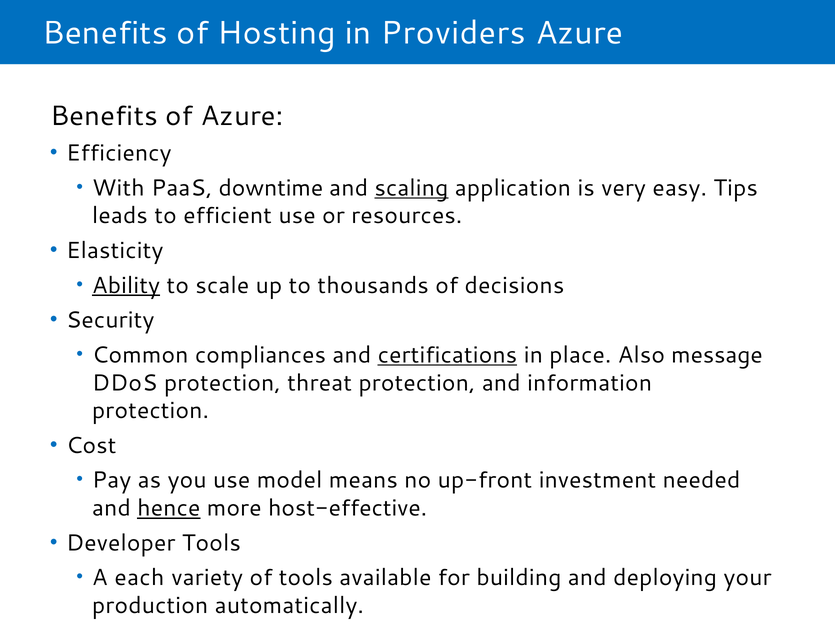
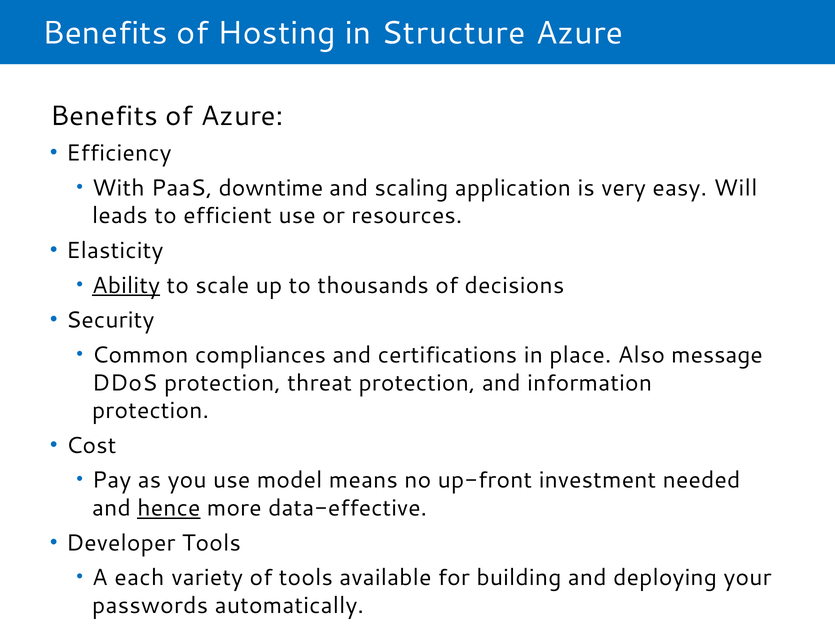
Providers: Providers -> Structure
scaling underline: present -> none
Tips: Tips -> Will
certifications underline: present -> none
host-effective: host-effective -> data-effective
production: production -> passwords
